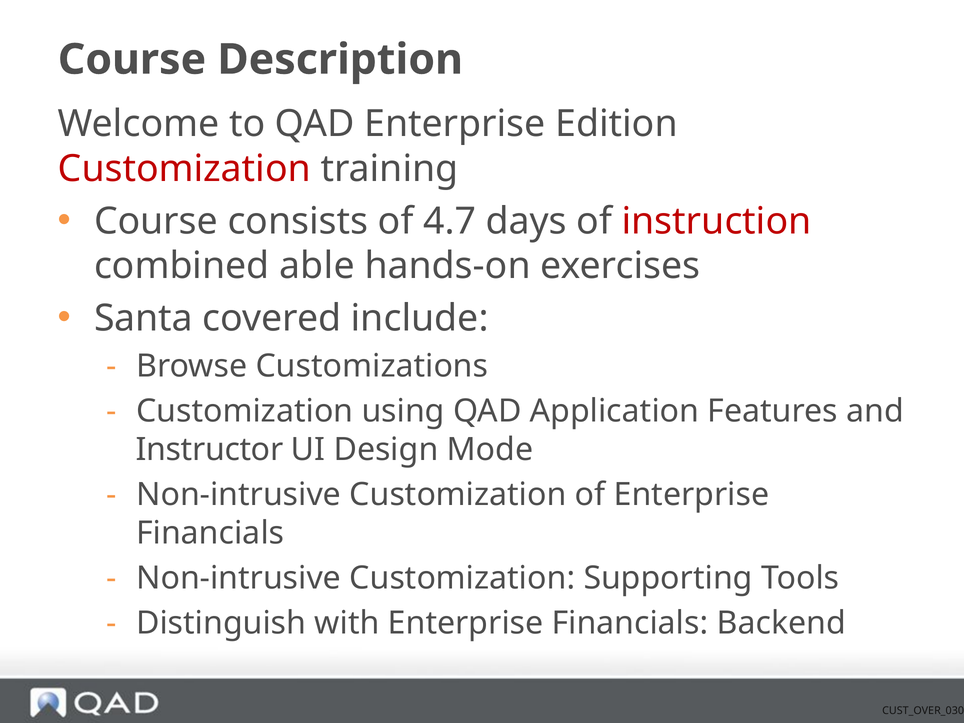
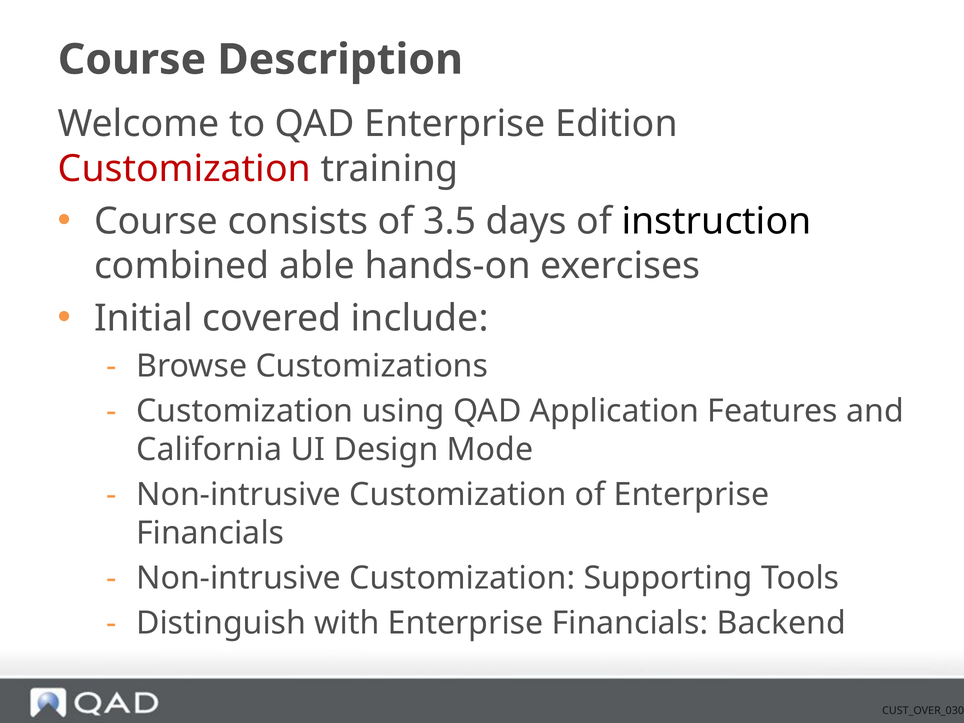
4.7: 4.7 -> 3.5
instruction colour: red -> black
Santa: Santa -> Initial
Instructor: Instructor -> California
